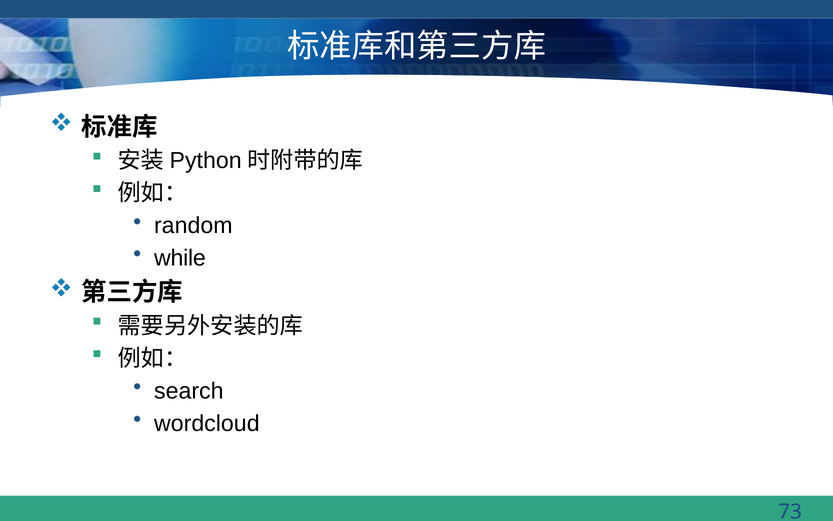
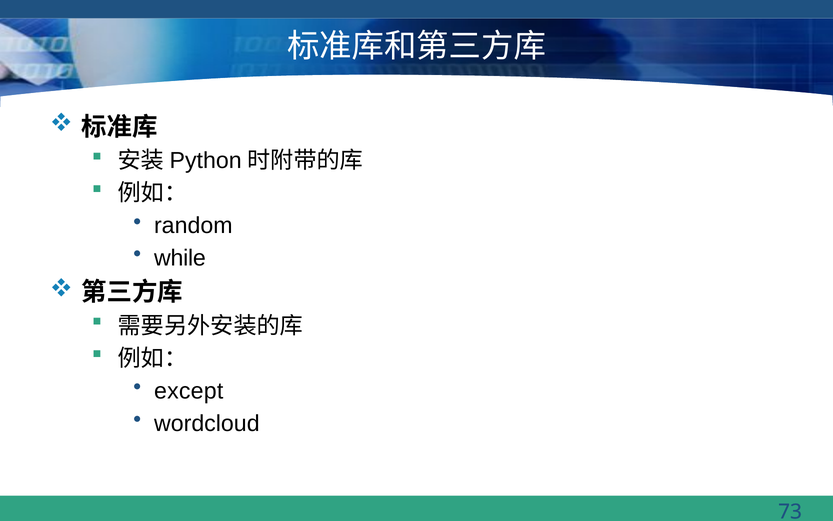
search: search -> except
